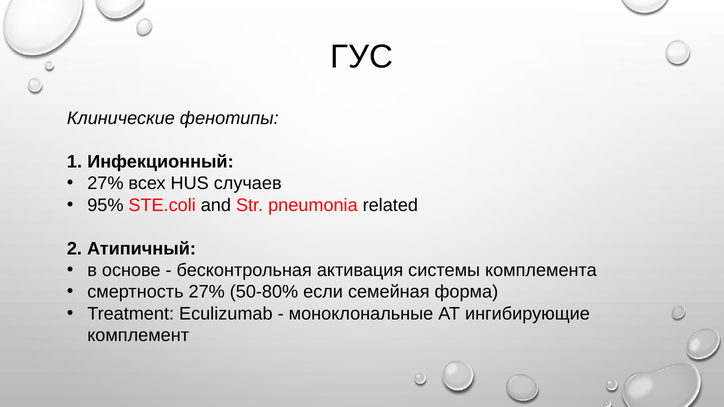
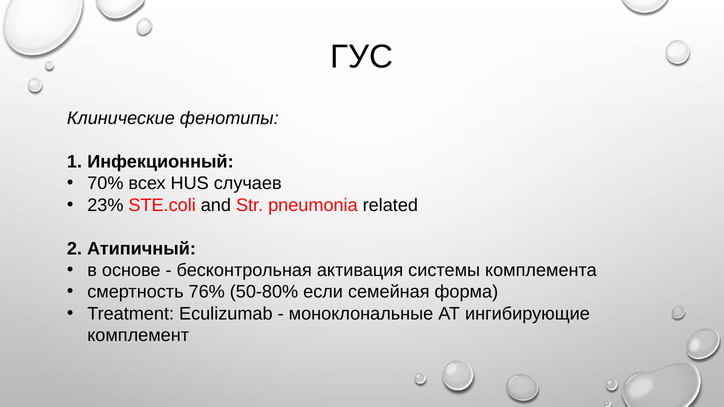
27% at (105, 184): 27% -> 70%
95%: 95% -> 23%
смертность 27%: 27% -> 76%
